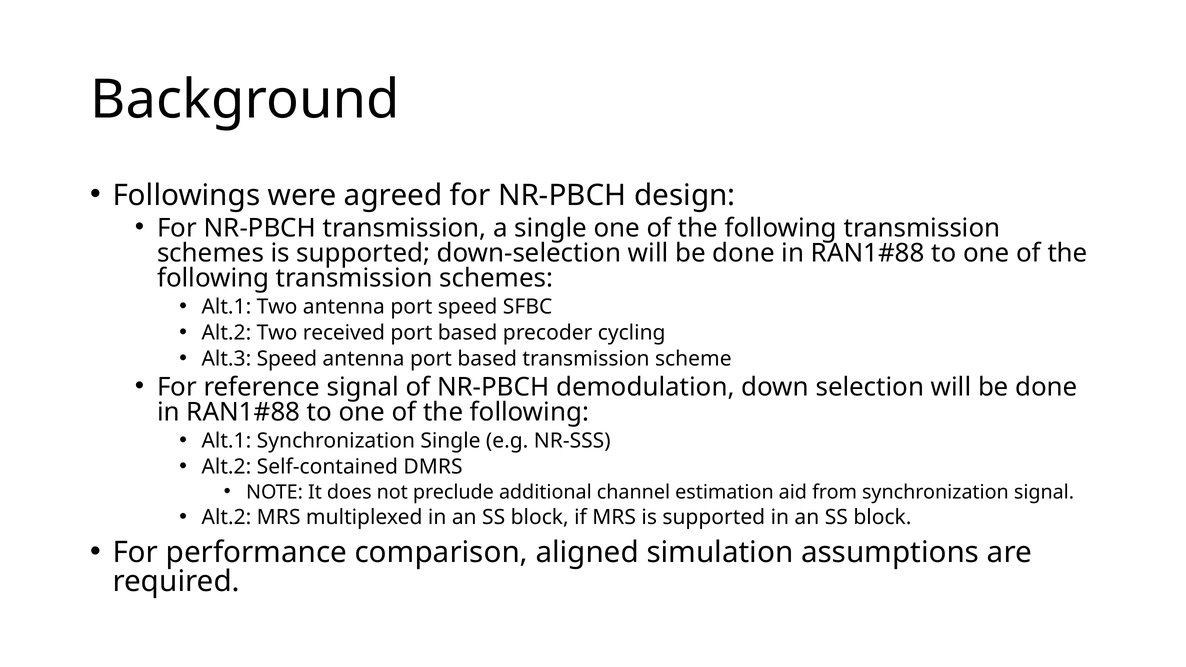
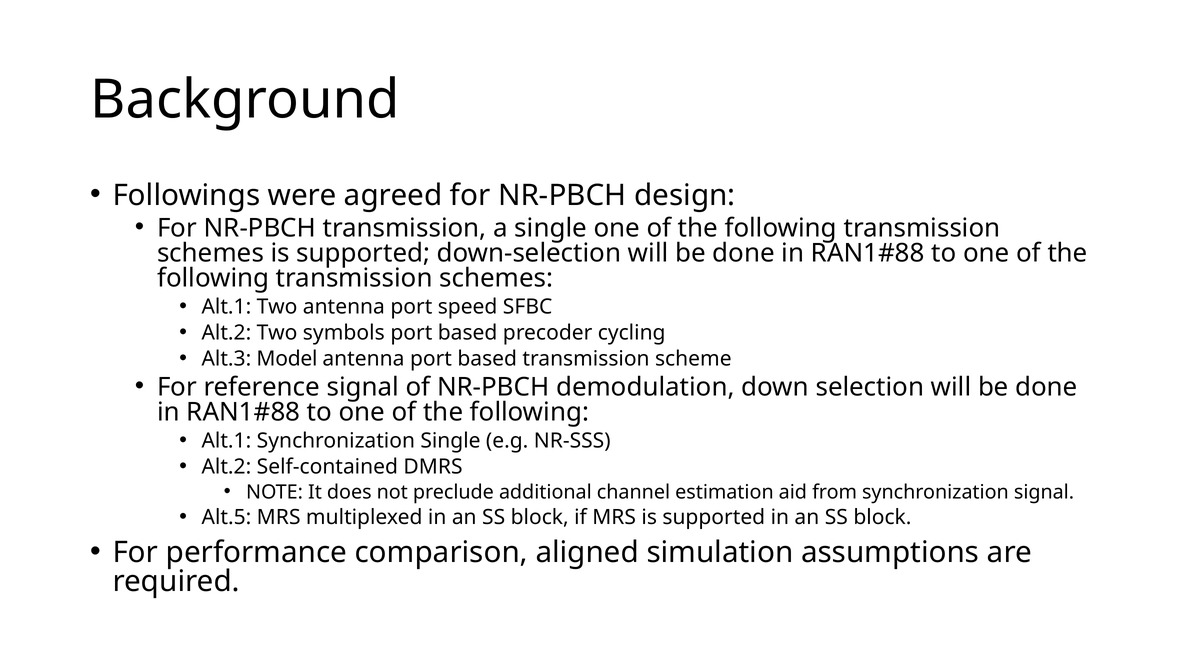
received: received -> symbols
Alt.3 Speed: Speed -> Model
Alt.2 at (226, 517): Alt.2 -> Alt.5
